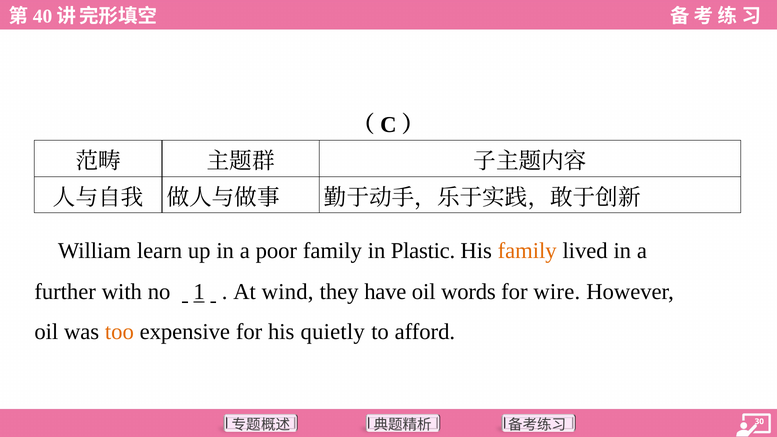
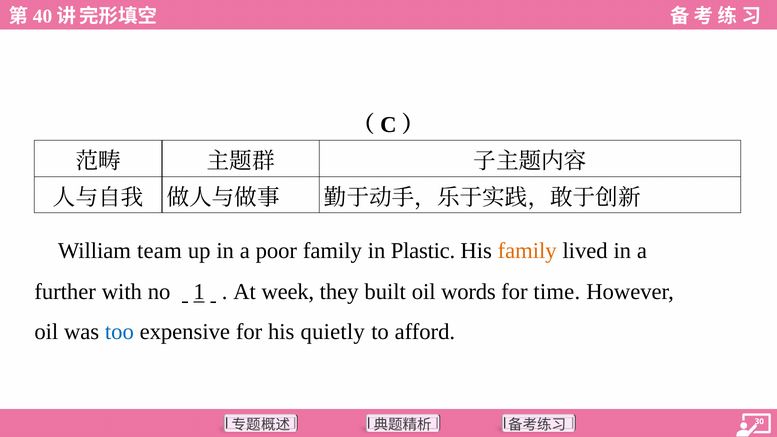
learn: learn -> team
wind: wind -> week
have: have -> built
wire: wire -> time
too colour: orange -> blue
